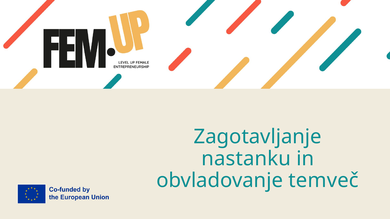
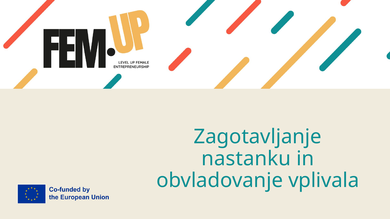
temveč: temveč -> vplivala
